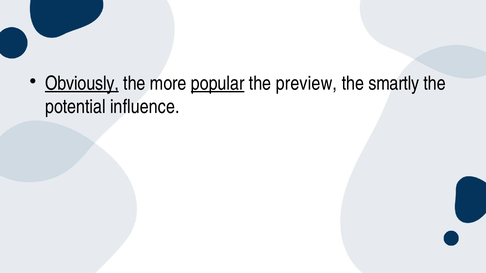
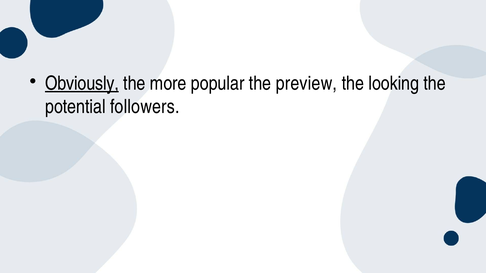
popular underline: present -> none
smartly: smartly -> looking
influence: influence -> followers
